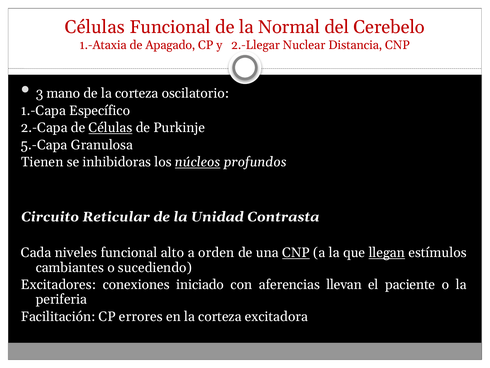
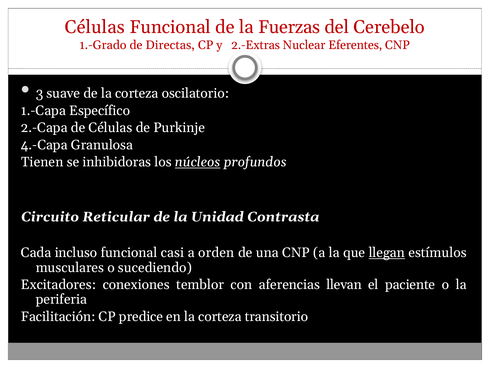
Normal: Normal -> Fuerzas
1.-Ataxia: 1.-Ataxia -> 1.-Grado
Apagado: Apagado -> Directas
2.-Llegar: 2.-Llegar -> 2.-Extras
Distancia: Distancia -> Eferentes
mano: mano -> suave
Células at (110, 128) underline: present -> none
5.-Capa: 5.-Capa -> 4.-Capa
niveles: niveles -> incluso
alto: alto -> casi
CNP at (296, 252) underline: present -> none
cambiantes: cambiantes -> musculares
iniciado: iniciado -> temblor
errores: errores -> predice
excitadora: excitadora -> transitorio
